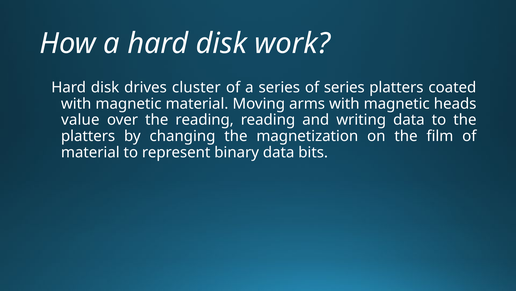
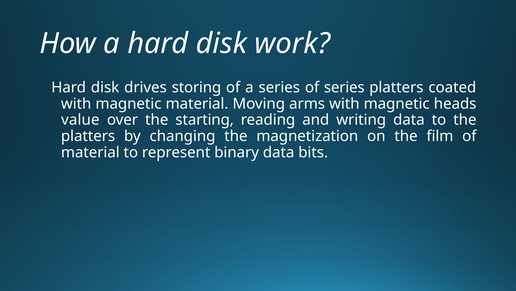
cluster: cluster -> storing
the reading: reading -> starting
